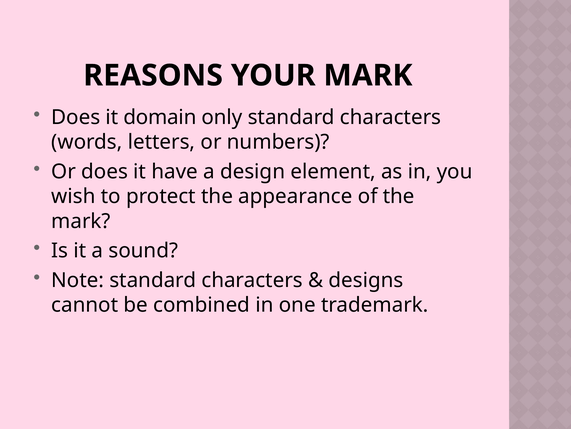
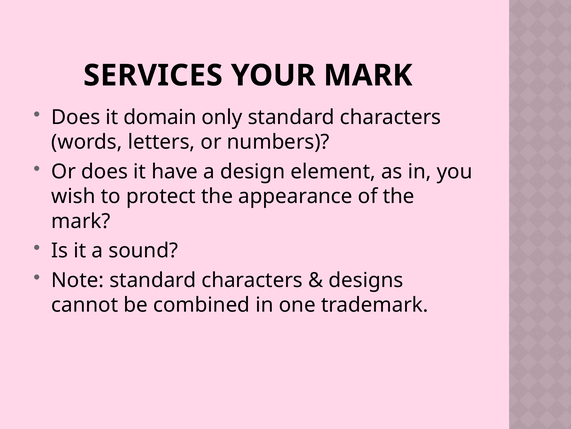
REASONS: REASONS -> SERVICES
